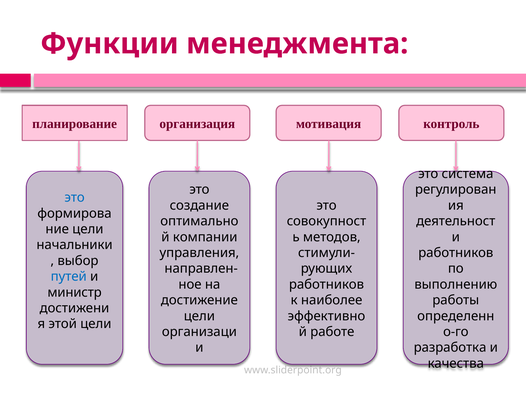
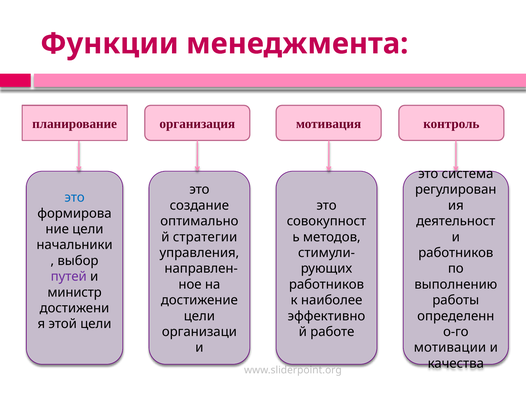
компании: компании -> стратегии
путей colour: blue -> purple
разработка: разработка -> мотивации
